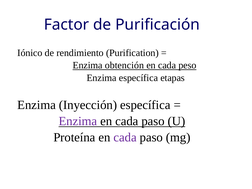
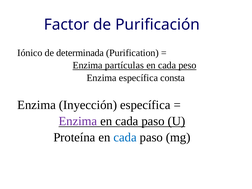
rendimiento: rendimiento -> determinada
obtención: obtención -> partículas
etapas: etapas -> consta
cada at (125, 137) colour: purple -> blue
